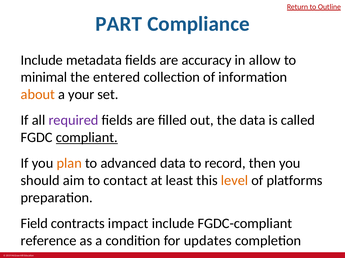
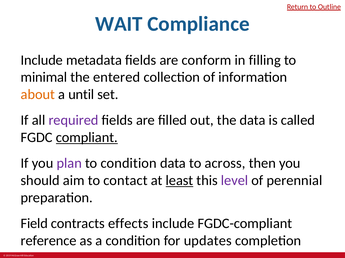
PART: PART -> WAIT
accuracy: accuracy -> conform
allow: allow -> filling
your: your -> until
plan colour: orange -> purple
to advanced: advanced -> condition
record: record -> across
least underline: none -> present
level colour: orange -> purple
platforms: platforms -> perennial
impact: impact -> effects
